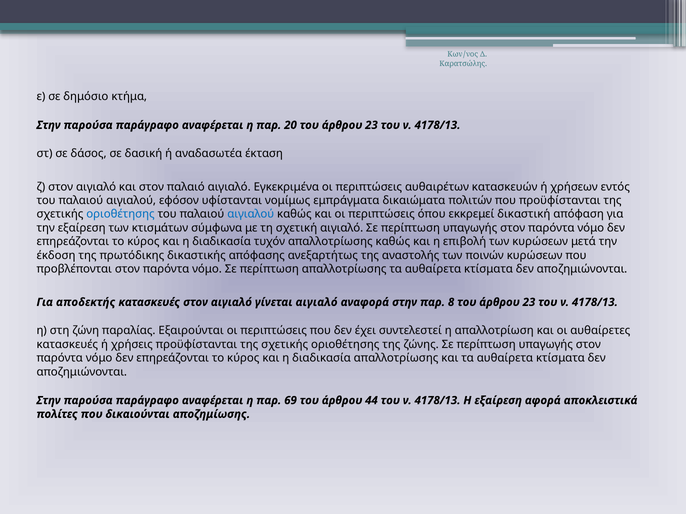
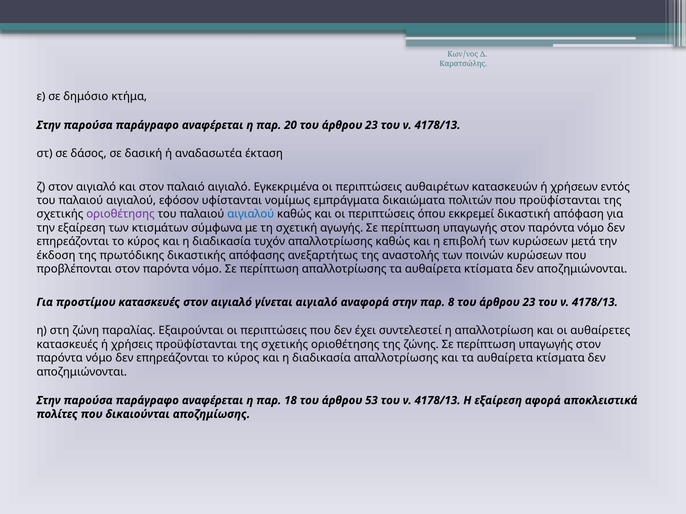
οριοθέτησης at (120, 214) colour: blue -> purple
σχετική αιγιαλό: αιγιαλό -> αγωγής
αποδεκτής: αποδεκτής -> προστίμου
69: 69 -> 18
44: 44 -> 53
